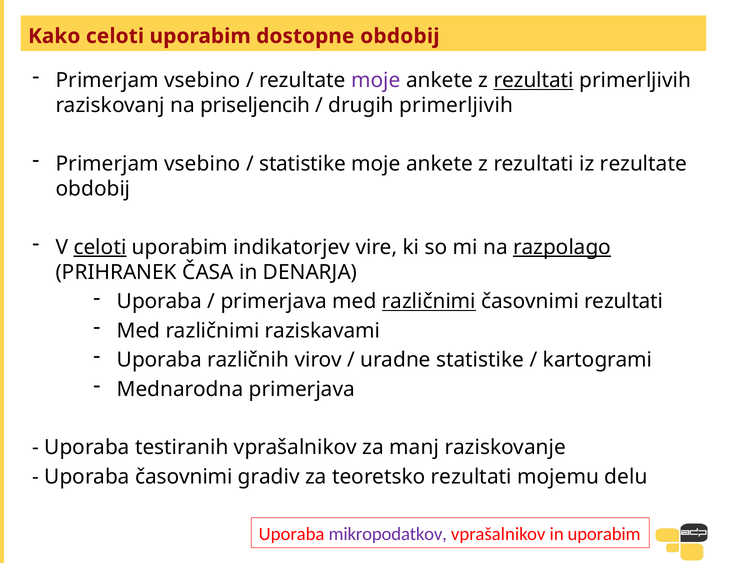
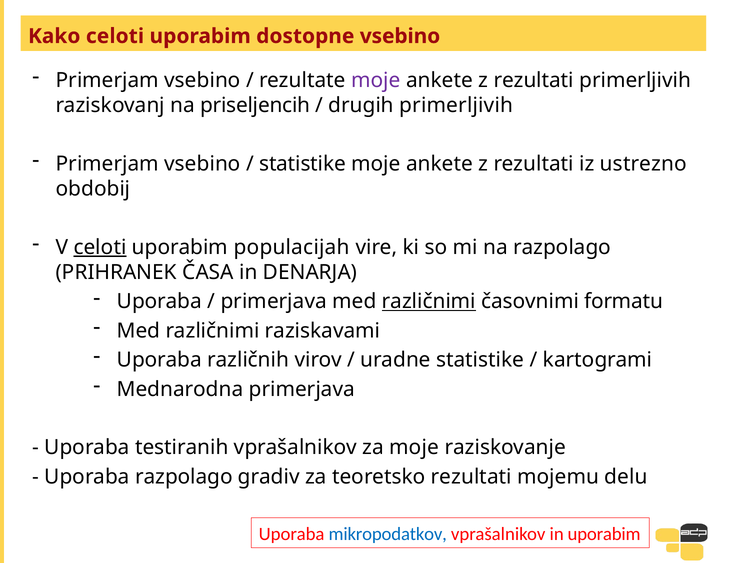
dostopne obdobij: obdobij -> vsebino
rezultati at (534, 80) underline: present -> none
iz rezultate: rezultate -> ustrezno
indikatorjev: indikatorjev -> populacijah
razpolago at (562, 247) underline: present -> none
časovnimi rezultati: rezultati -> formatu
za manj: manj -> moje
Uporaba časovnimi: časovnimi -> razpolago
mikropodatkov colour: purple -> blue
